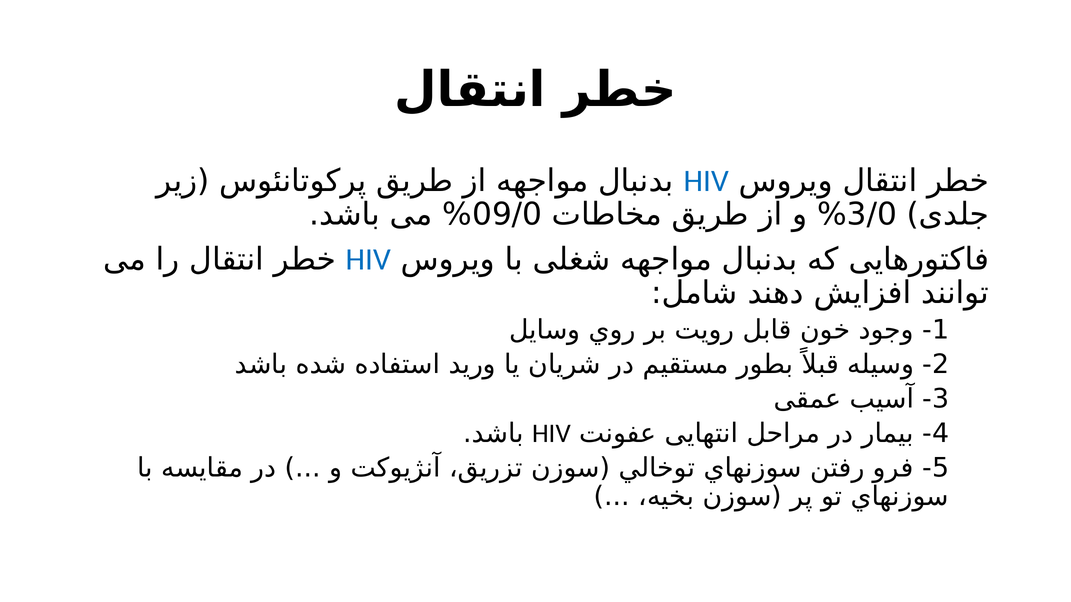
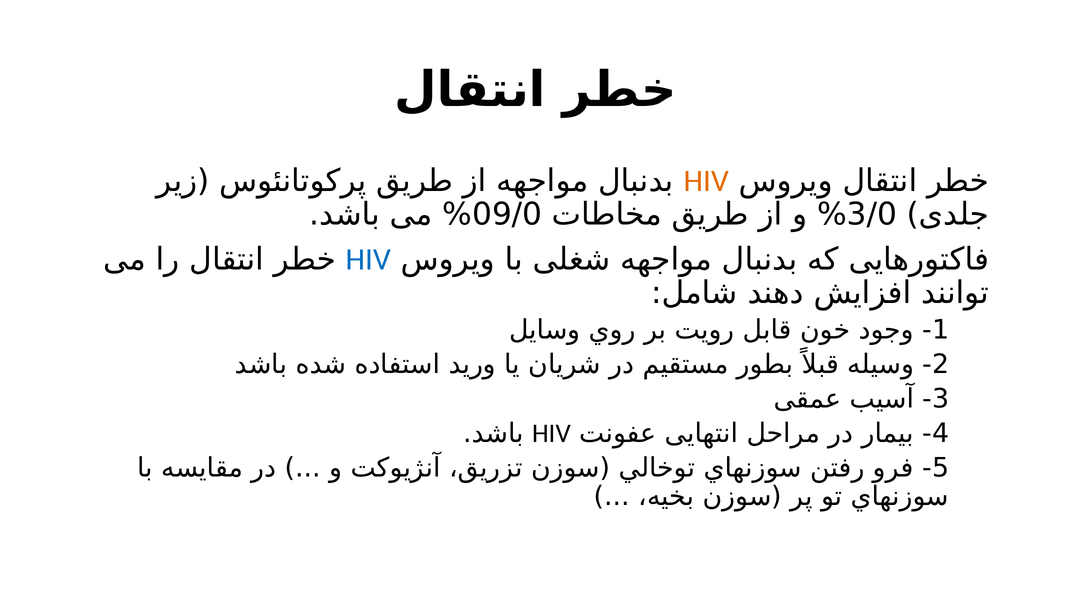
HIV at (706, 181) colour: blue -> orange
